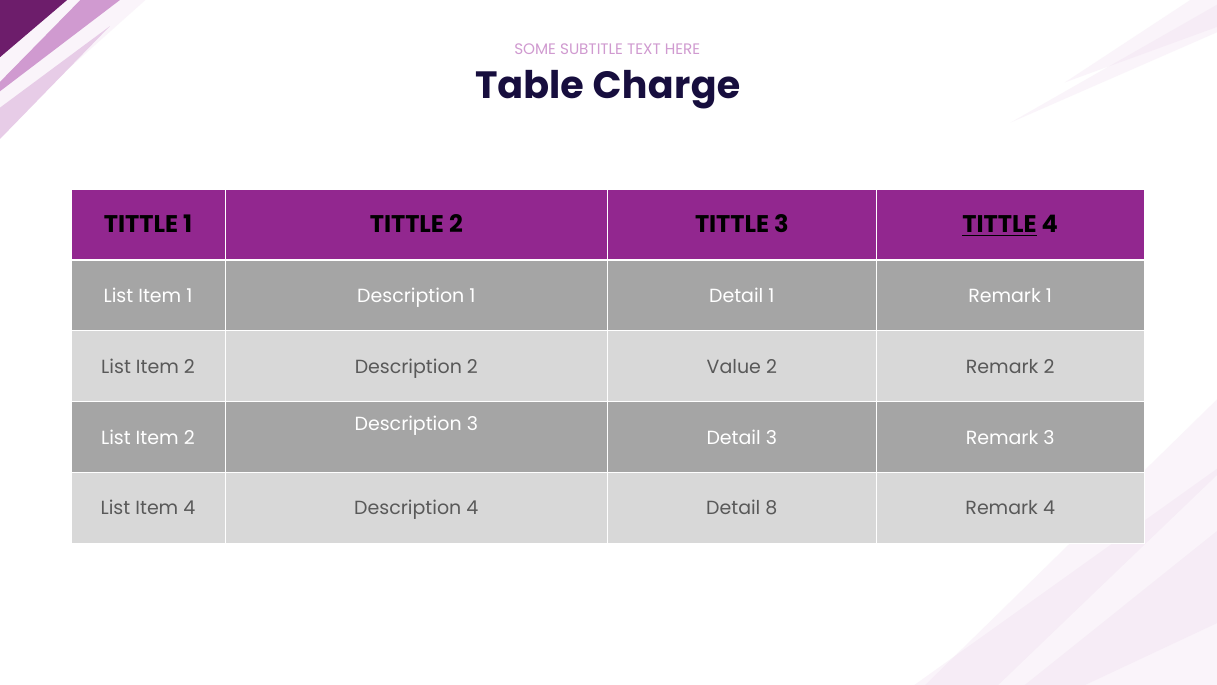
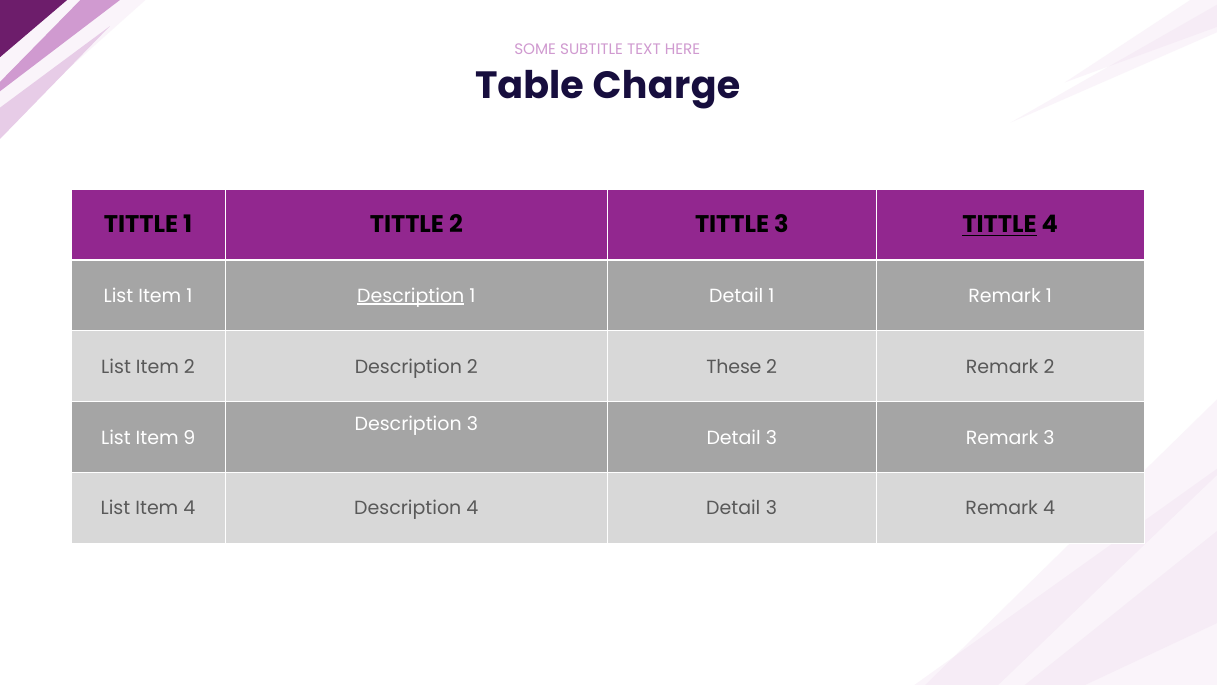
Description at (411, 296) underline: none -> present
Value: Value -> These
2 at (189, 437): 2 -> 9
4 Detail 8: 8 -> 3
